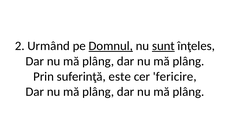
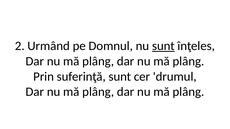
Domnul underline: present -> none
suferinţă este: este -> sunt
fericire: fericire -> drumul
